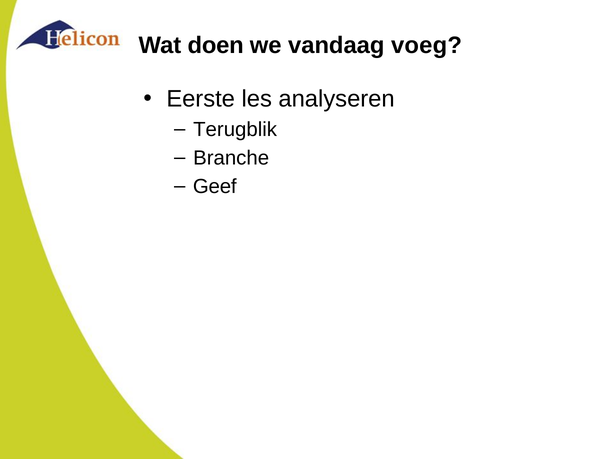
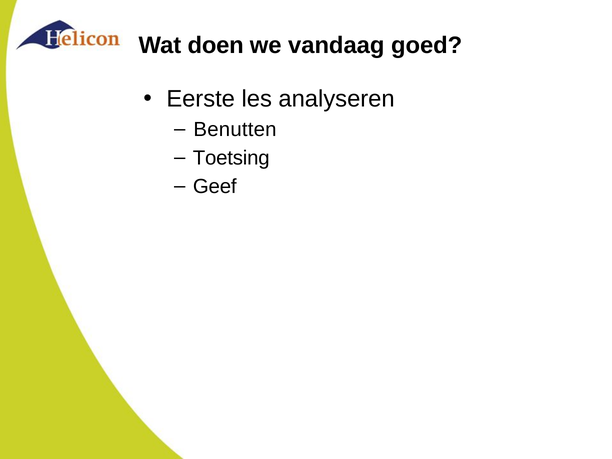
voeg: voeg -> goed
Terugblik: Terugblik -> Benutten
Branche: Branche -> Toetsing
